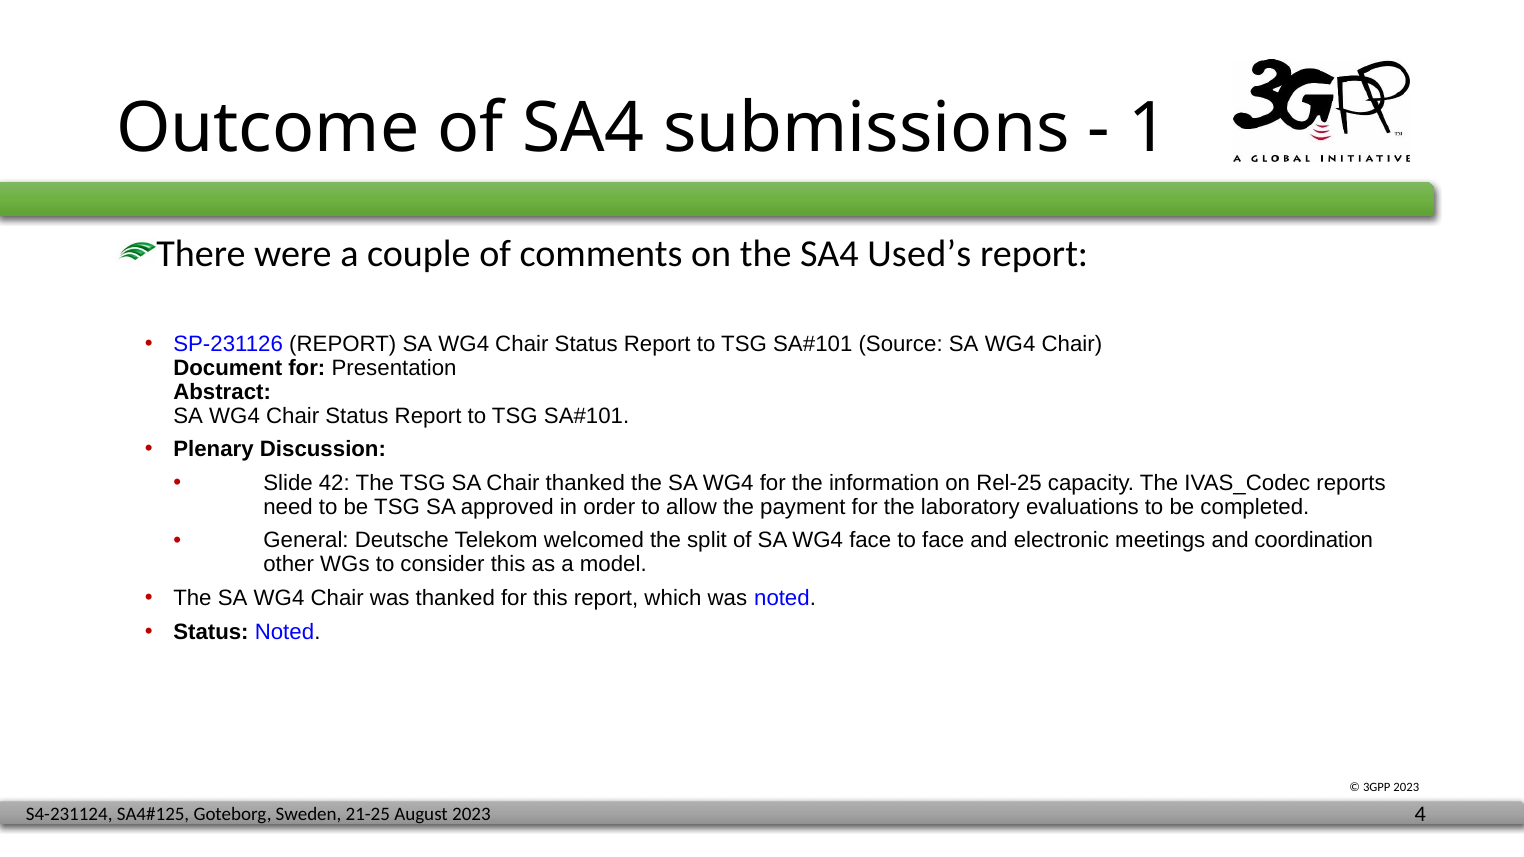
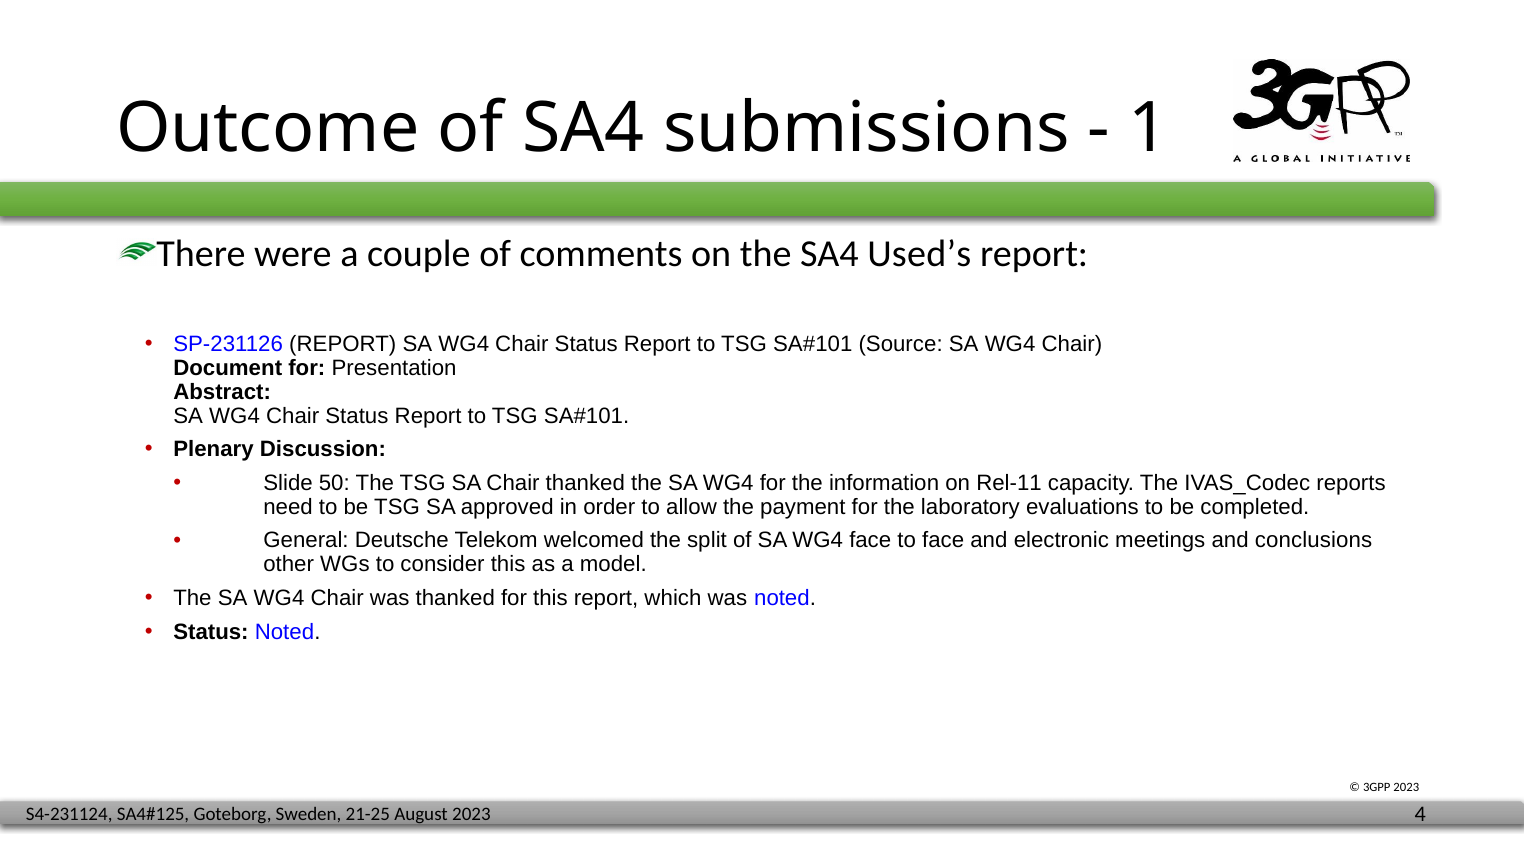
42: 42 -> 50
Rel-25: Rel-25 -> Rel-11
coordination: coordination -> conclusions
